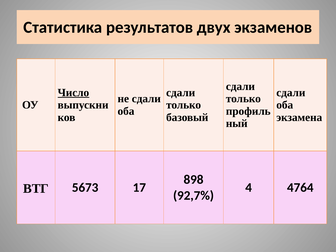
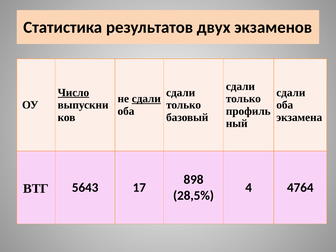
сдали at (146, 99) underline: none -> present
5673: 5673 -> 5643
92,7%: 92,7% -> 28,5%
